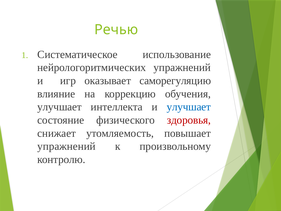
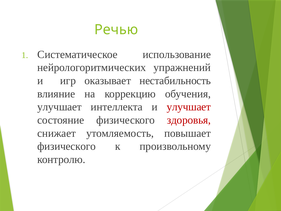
саморегуляцию: саморегуляцию -> нестабильность
улучшает at (189, 107) colour: blue -> red
упражнений at (66, 146): упражнений -> физического
